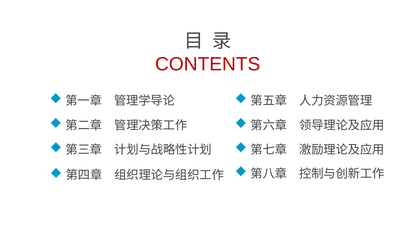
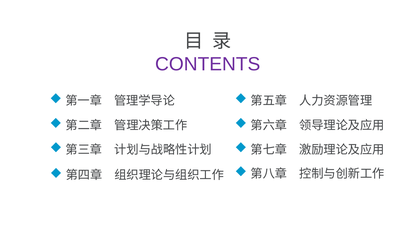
CONTENTS colour: red -> purple
